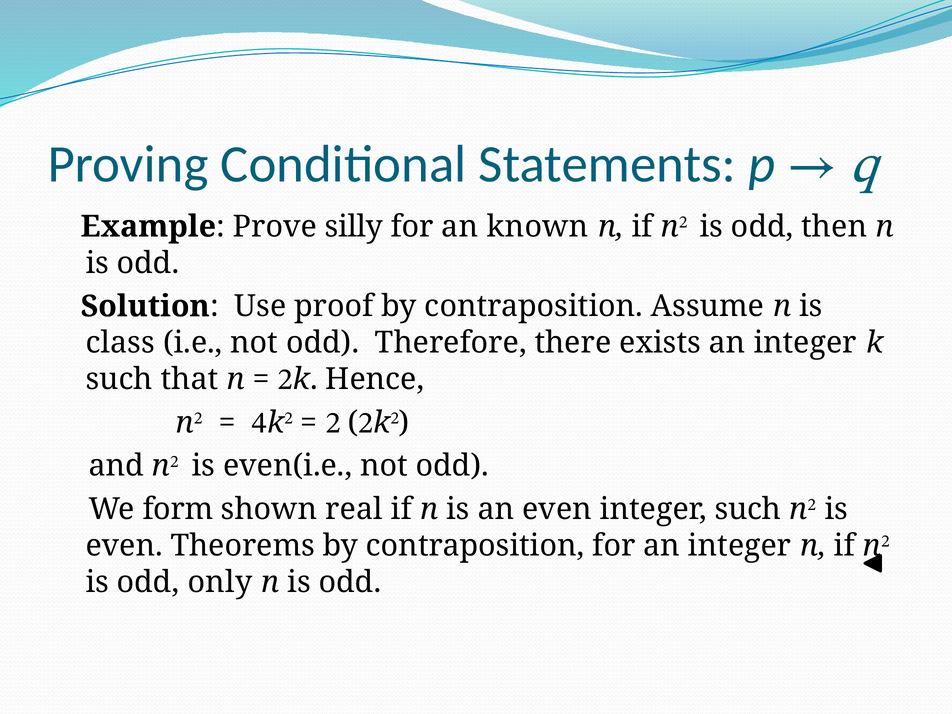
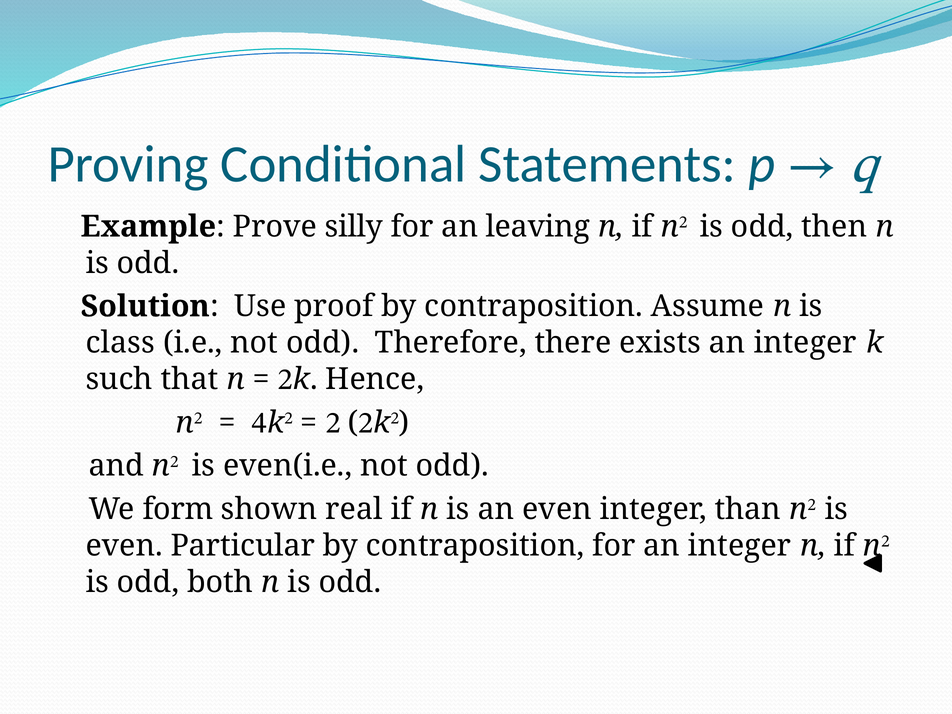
known: known -> leaving
integer such: such -> than
Theorems: Theorems -> Particular
only: only -> both
